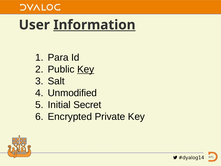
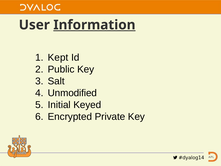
Para: Para -> Kept
Key at (86, 69) underline: present -> none
Secret: Secret -> Keyed
